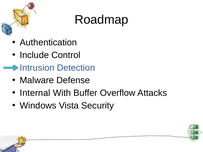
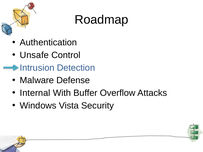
Include: Include -> Unsafe
